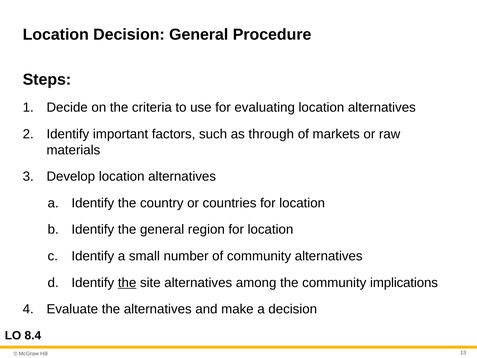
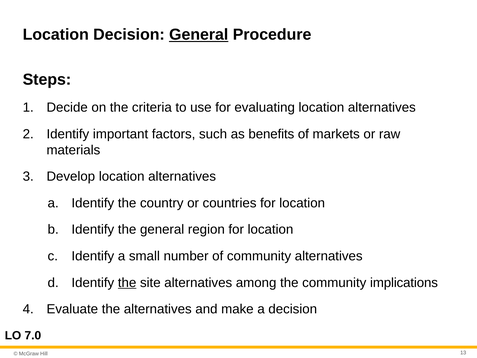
General at (199, 35) underline: none -> present
through: through -> benefits
8.4: 8.4 -> 7.0
